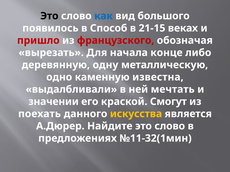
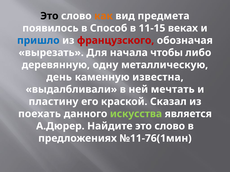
как colour: blue -> orange
большого: большого -> предмета
21-15: 21-15 -> 11-15
пришло colour: red -> blue
конце: конце -> чтобы
одно: одно -> день
значении: значении -> пластину
Смогут: Смогут -> Сказал
искусства colour: yellow -> light green
№11-32(1мин: №11-32(1мин -> №11-76(1мин
